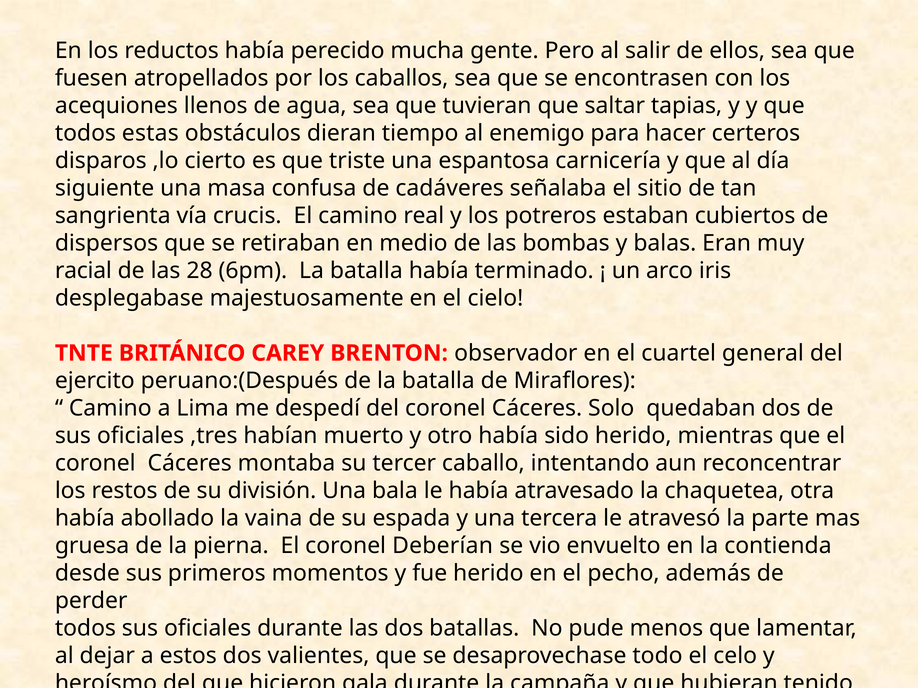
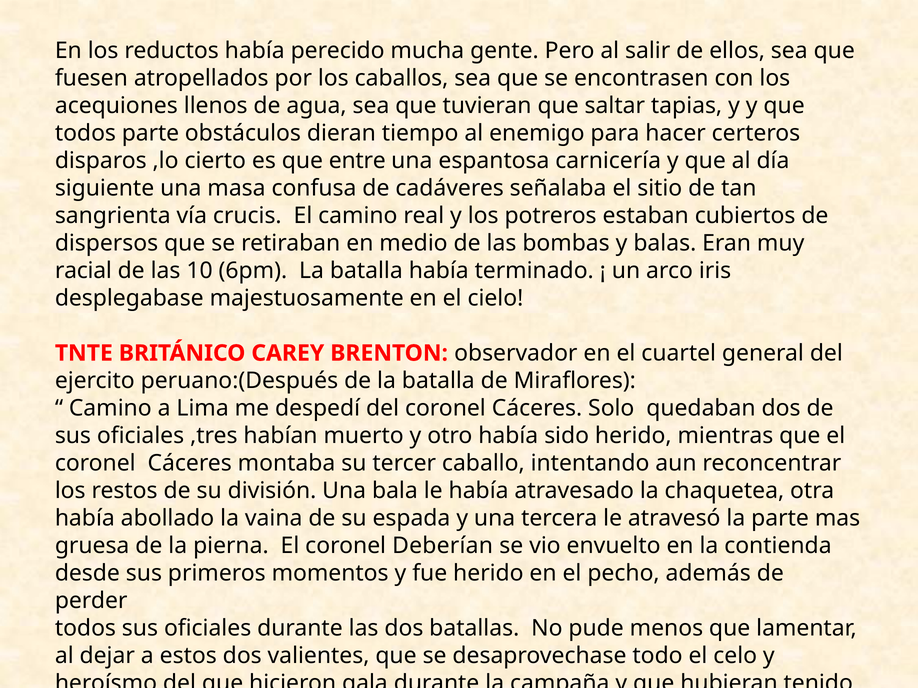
todos estas: estas -> parte
triste: triste -> entre
28: 28 -> 10
